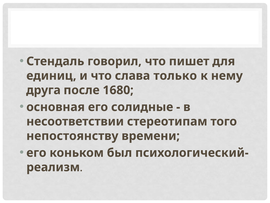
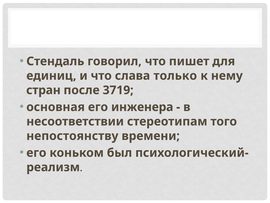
друга: друга -> стран
1680: 1680 -> 3719
солидные: солидные -> инженера
